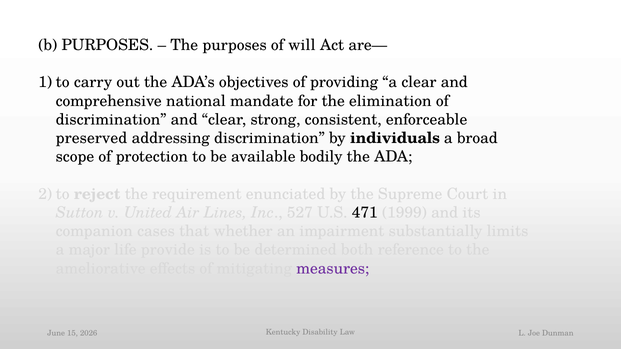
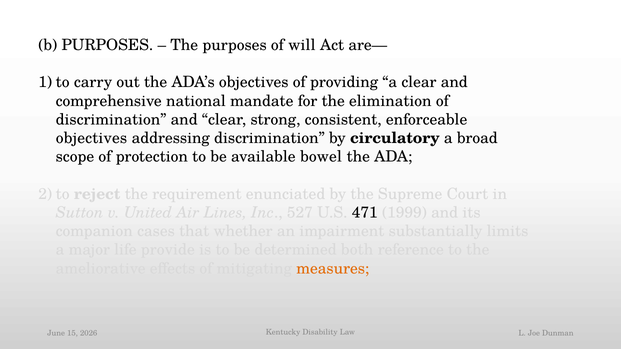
preserved at (92, 138): preserved -> objectives
individuals: individuals -> circulatory
bodily: bodily -> bowel
measures colour: purple -> orange
